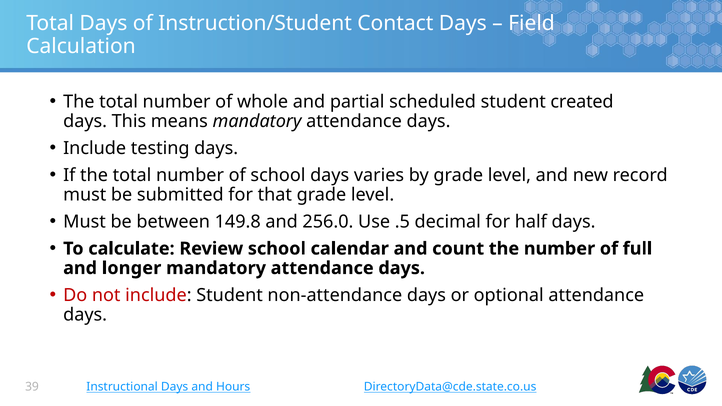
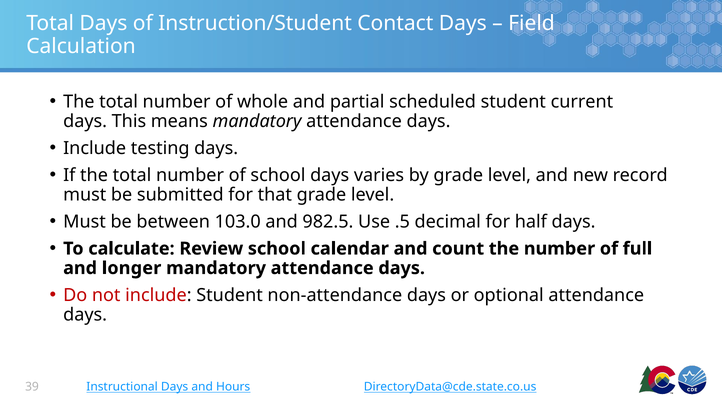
created: created -> current
149.8: 149.8 -> 103.0
256.0: 256.0 -> 982.5
